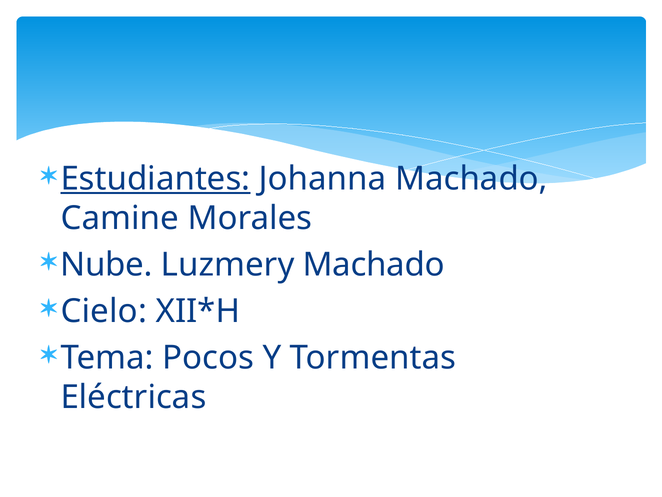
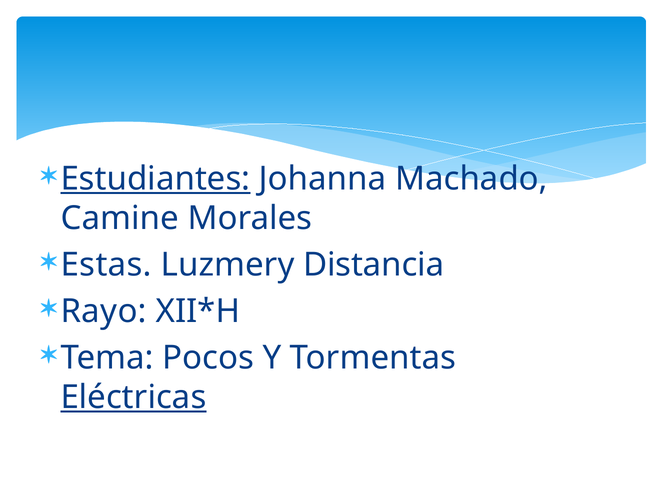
Nube: Nube -> Estas
Luzmery Machado: Machado -> Distancia
Cielo: Cielo -> Rayo
Eléctricas underline: none -> present
